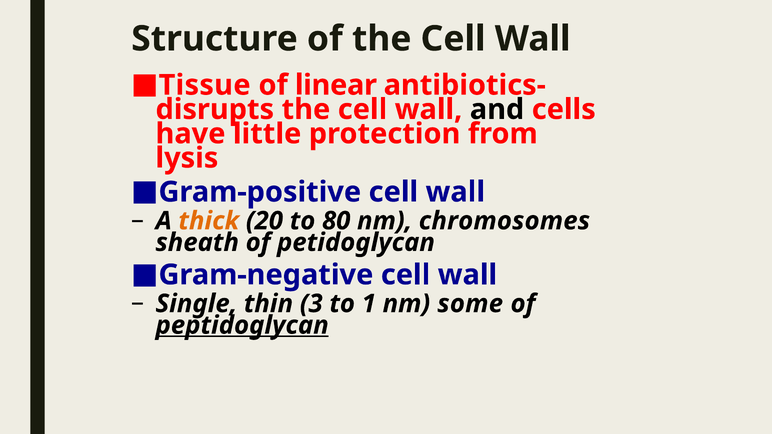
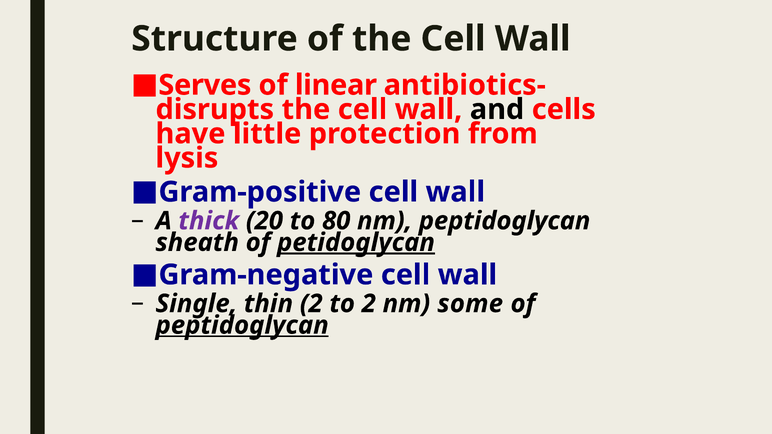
Tissue: Tissue -> Serves
thick colour: orange -> purple
nm chromosomes: chromosomes -> peptidoglycan
petidoglycan underline: none -> present
thin 3: 3 -> 2
to 1: 1 -> 2
